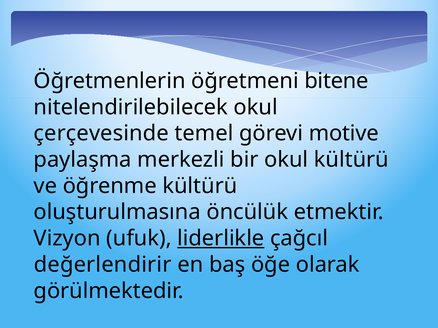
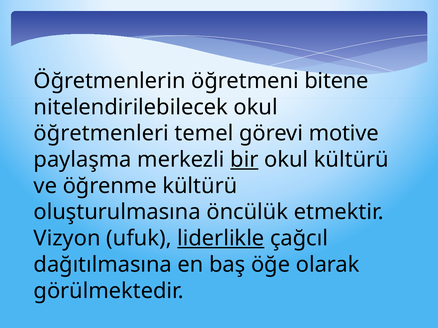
çerçevesinde: çerçevesinde -> öğretmenleri
bir underline: none -> present
değerlendirir: değerlendirir -> dağıtılmasına
